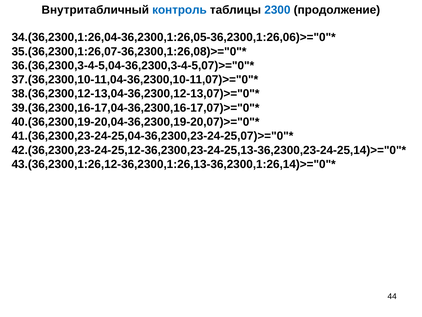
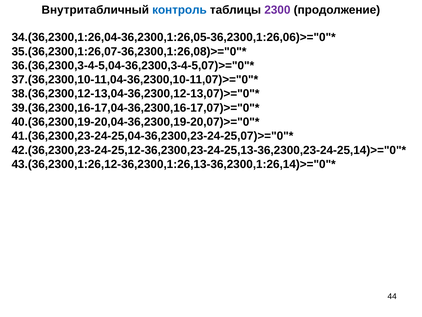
2300 colour: blue -> purple
